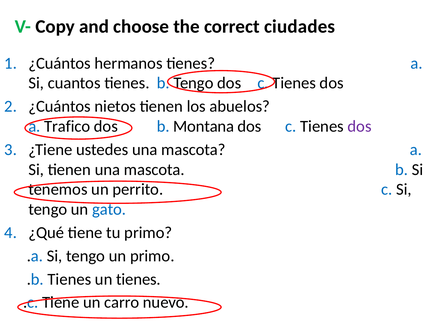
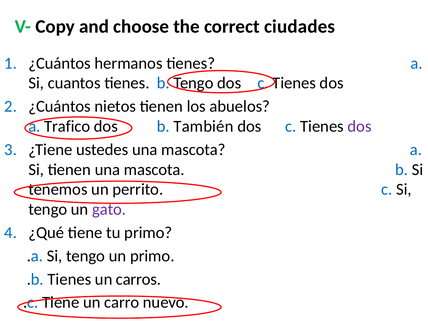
Montana: Montana -> También
gato colour: blue -> purple
un tienes: tienes -> carros
